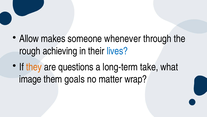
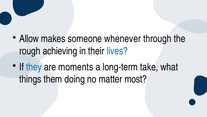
they colour: orange -> blue
questions: questions -> moments
image: image -> things
goals: goals -> doing
wrap: wrap -> most
